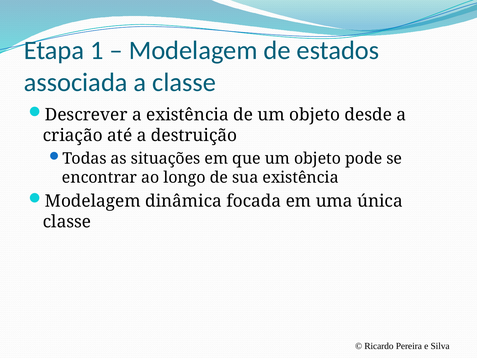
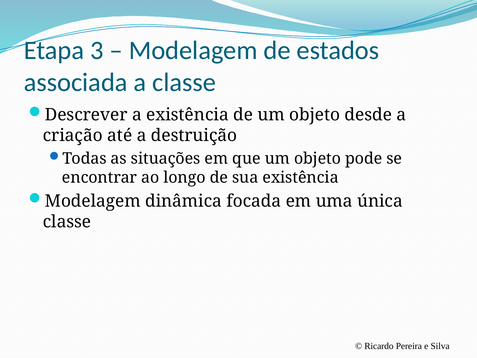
1: 1 -> 3
